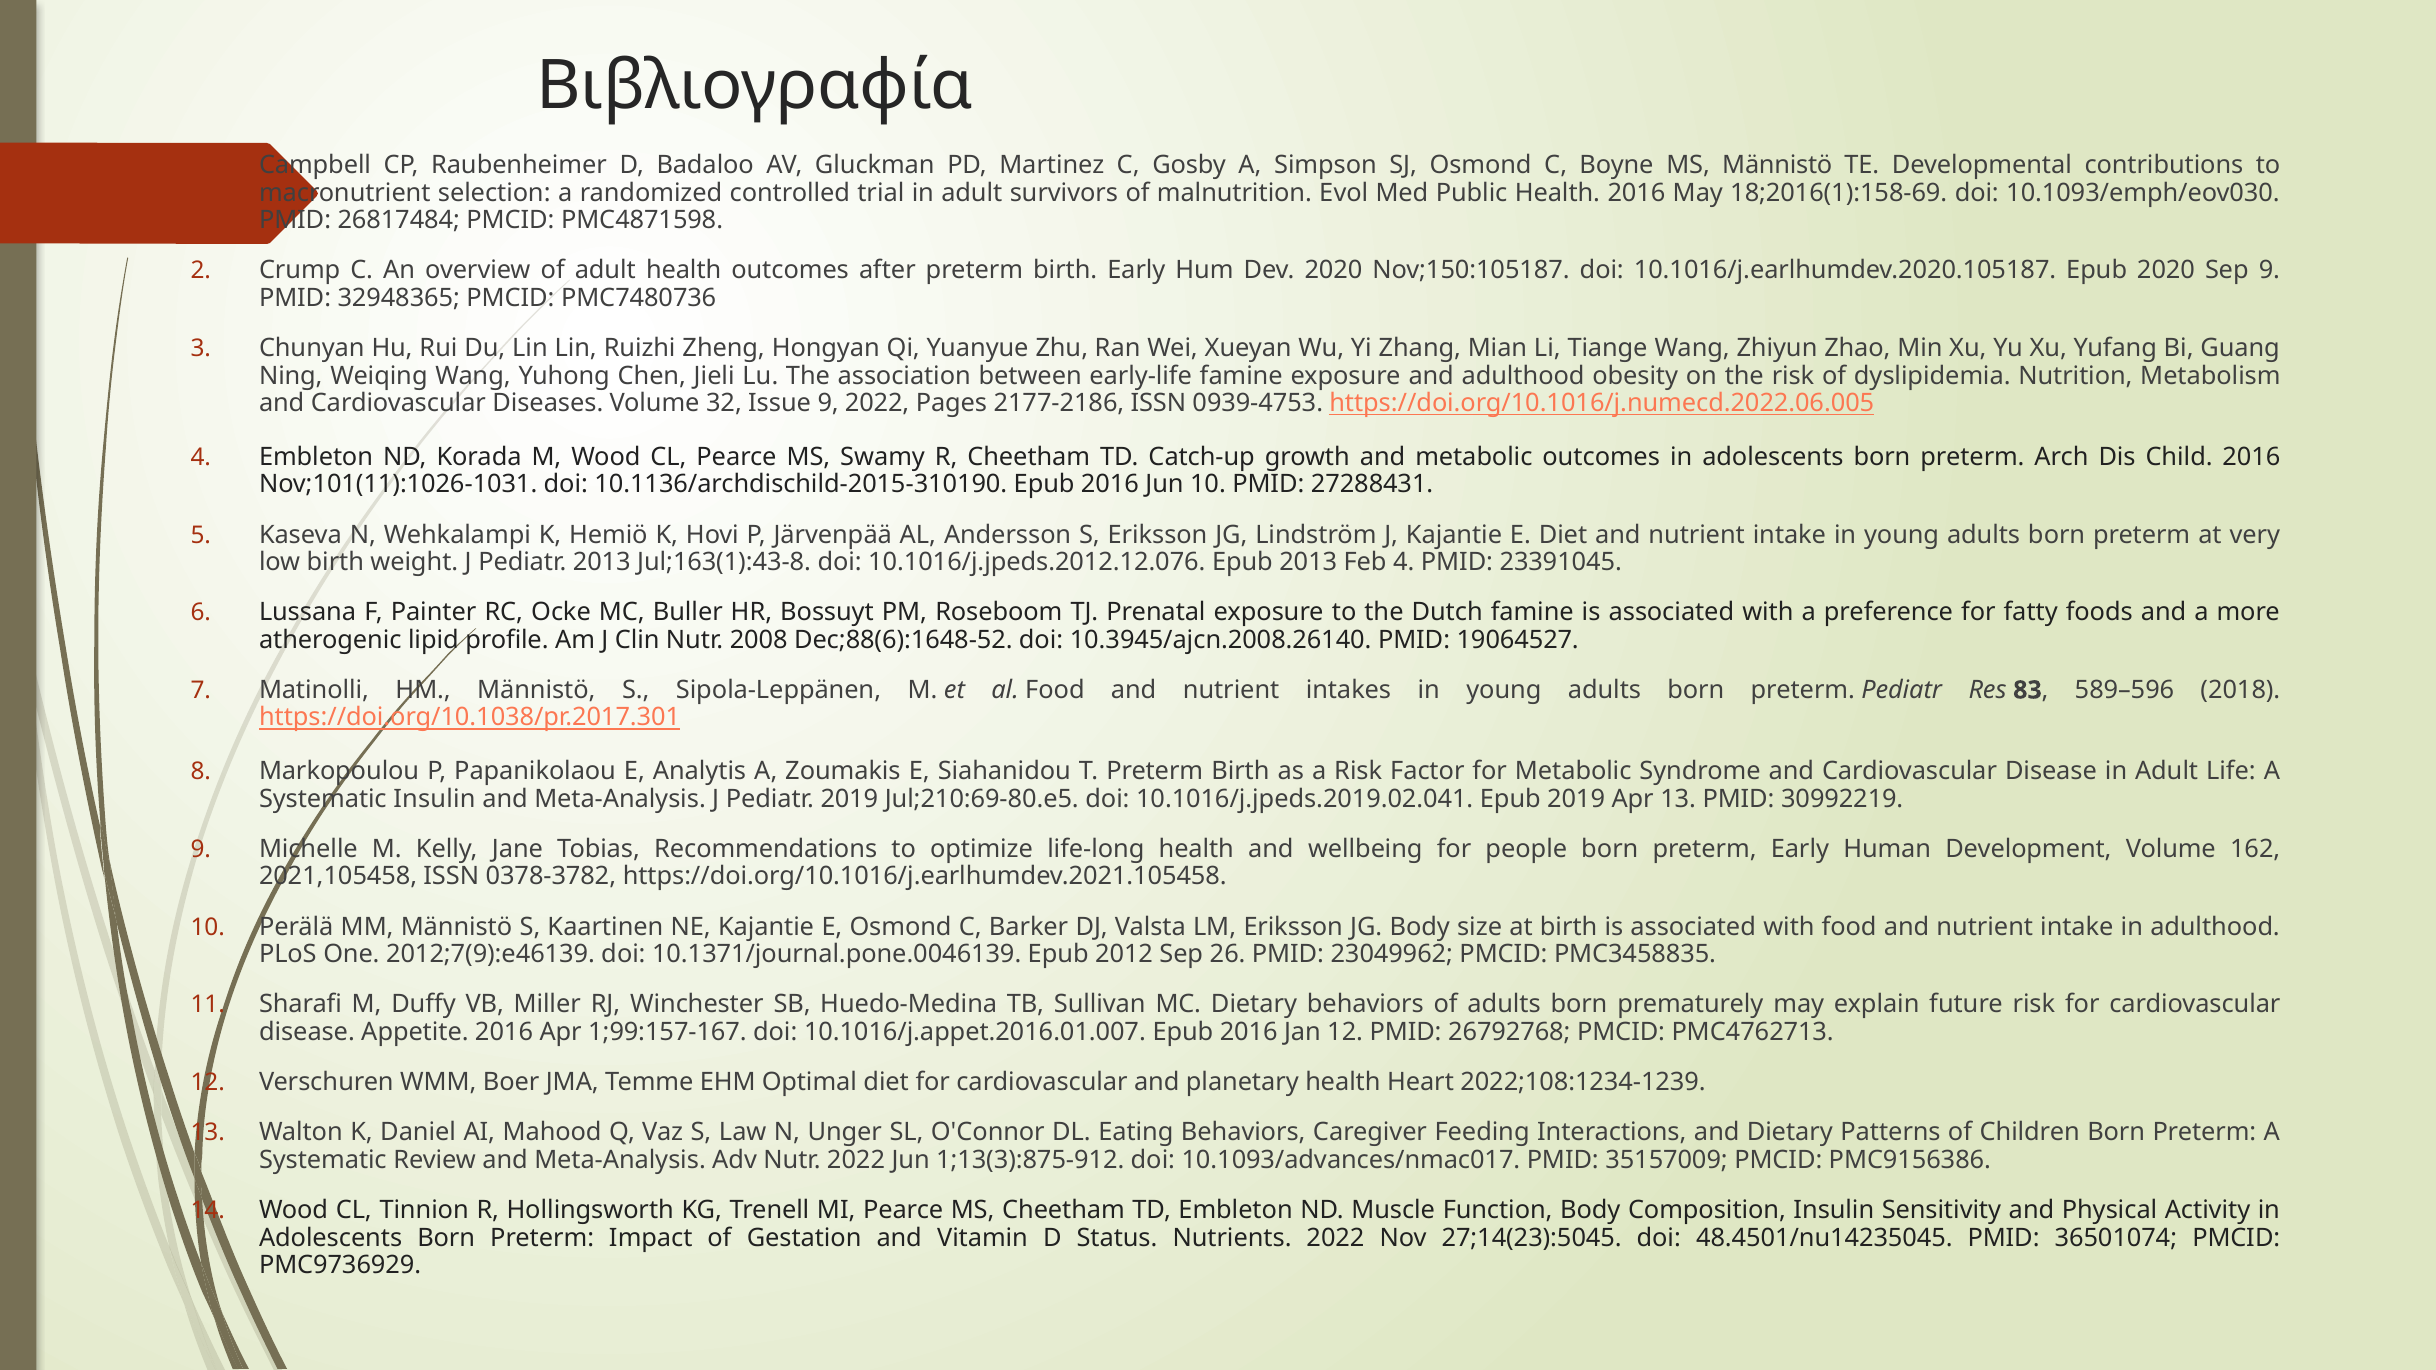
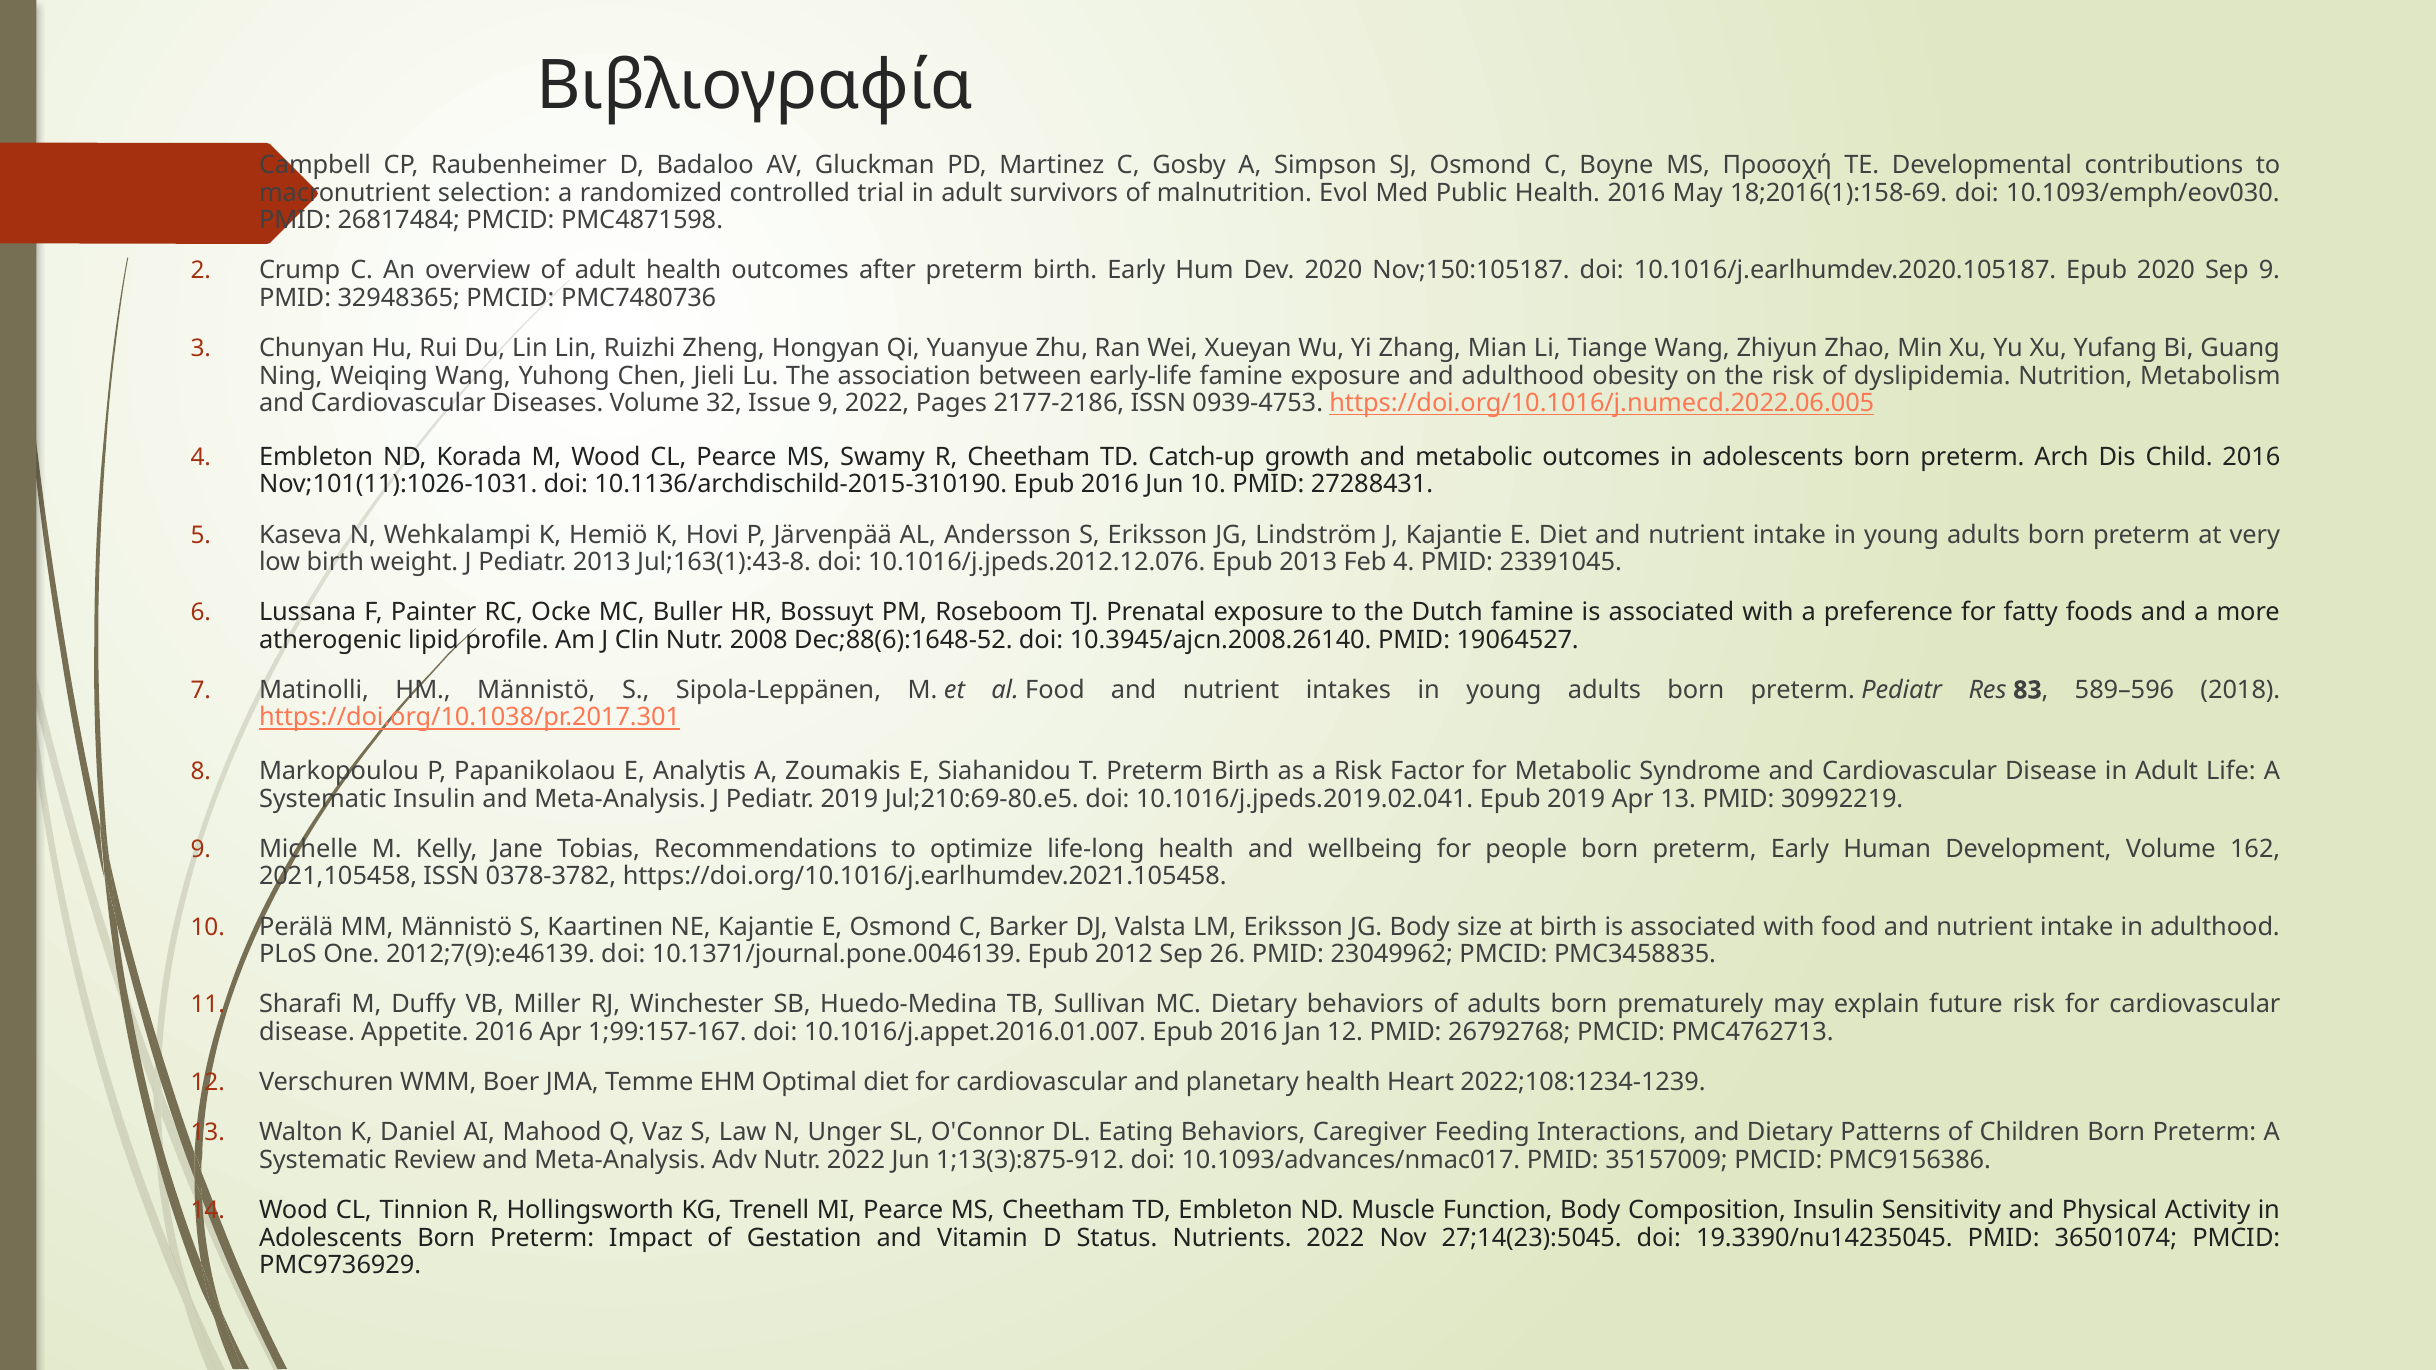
MS Männistö: Männistö -> Προσοχή
48.4501/nu14235045: 48.4501/nu14235045 -> 19.3390/nu14235045
